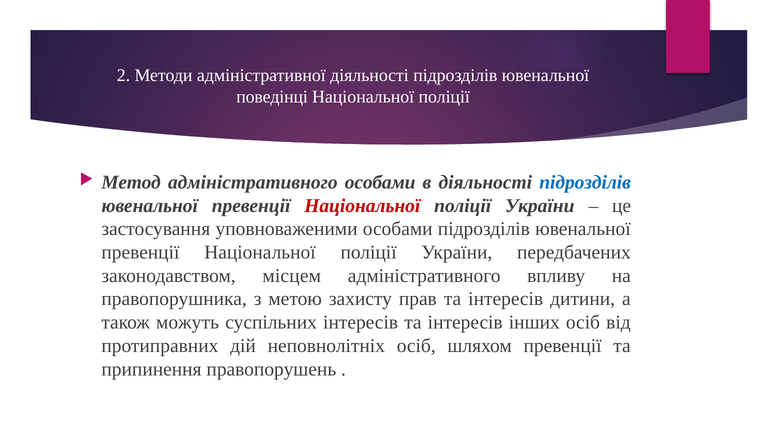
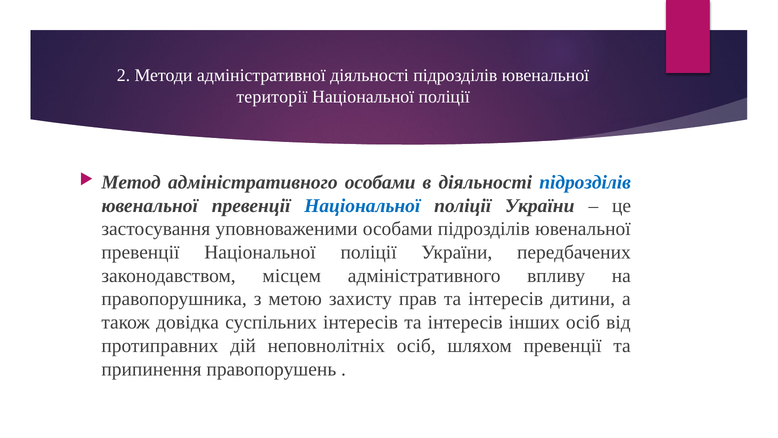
поведінці: поведінці -> території
Національної at (362, 205) colour: red -> blue
можуть: можуть -> довідка
